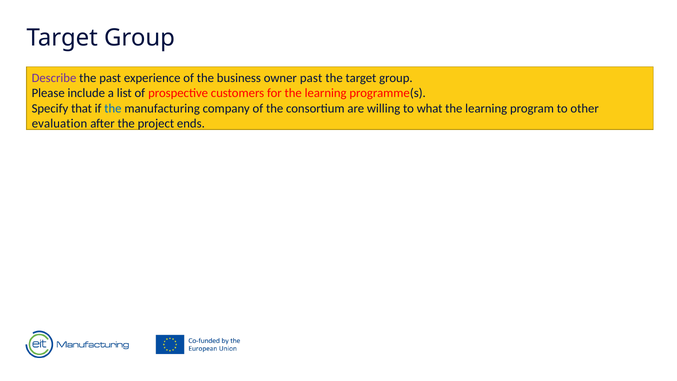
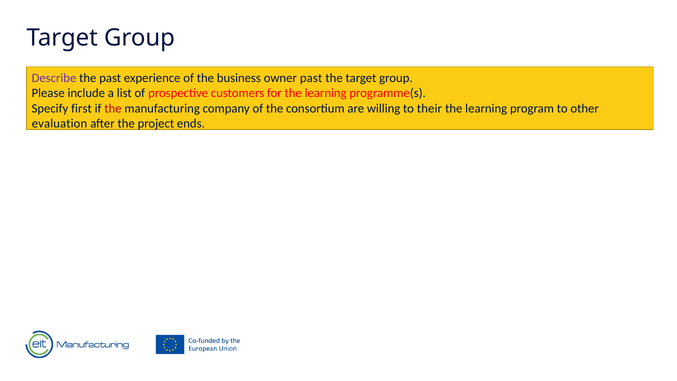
that: that -> first
the at (113, 108) colour: blue -> red
what: what -> their
